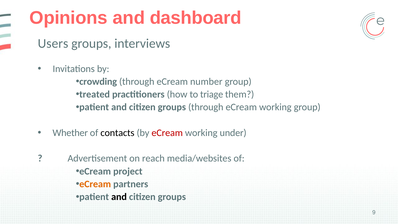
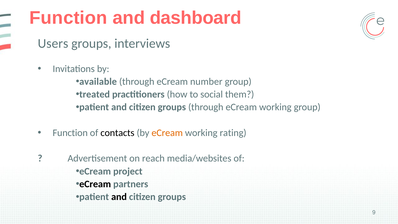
Opinions at (69, 18): Opinions -> Function
crowding: crowding -> available
triage: triage -> social
Whether at (70, 133): Whether -> Function
eCream at (167, 133) colour: red -> orange
under: under -> rating
eCream at (95, 184) colour: orange -> black
